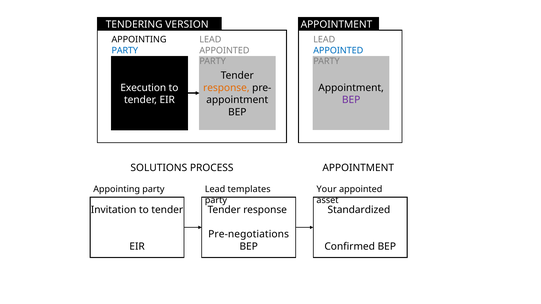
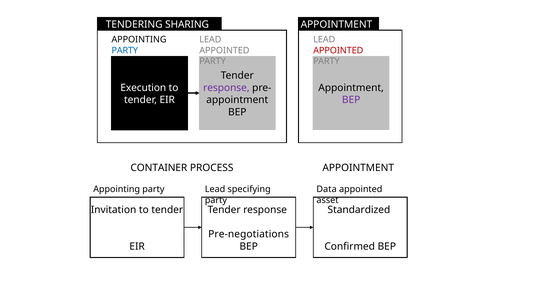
VERSION: VERSION -> SHARING
APPOINTED at (338, 50) colour: blue -> red
response at (226, 88) colour: orange -> purple
SOLUTIONS: SOLUTIONS -> CONTAINER
templates: templates -> specifying
Your: Your -> Data
